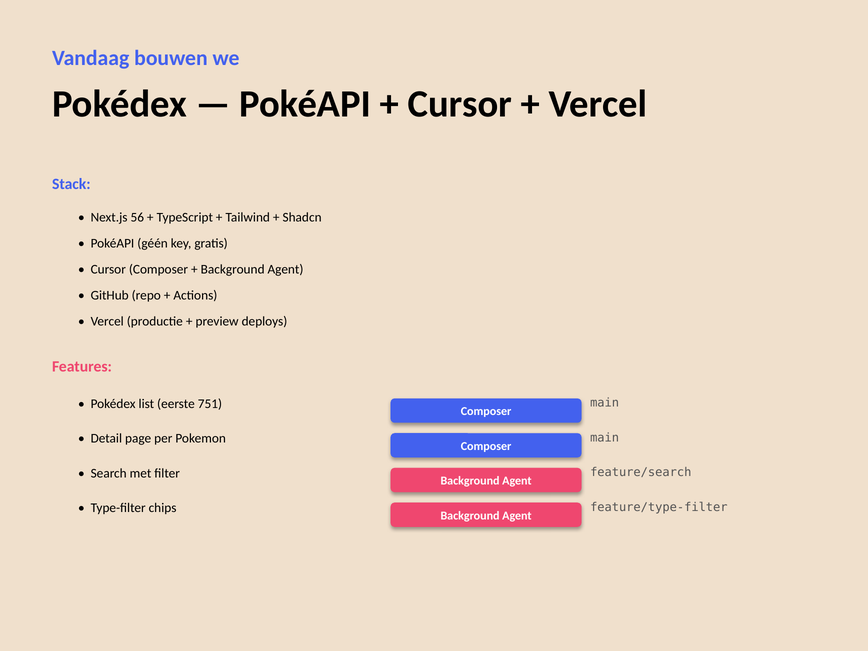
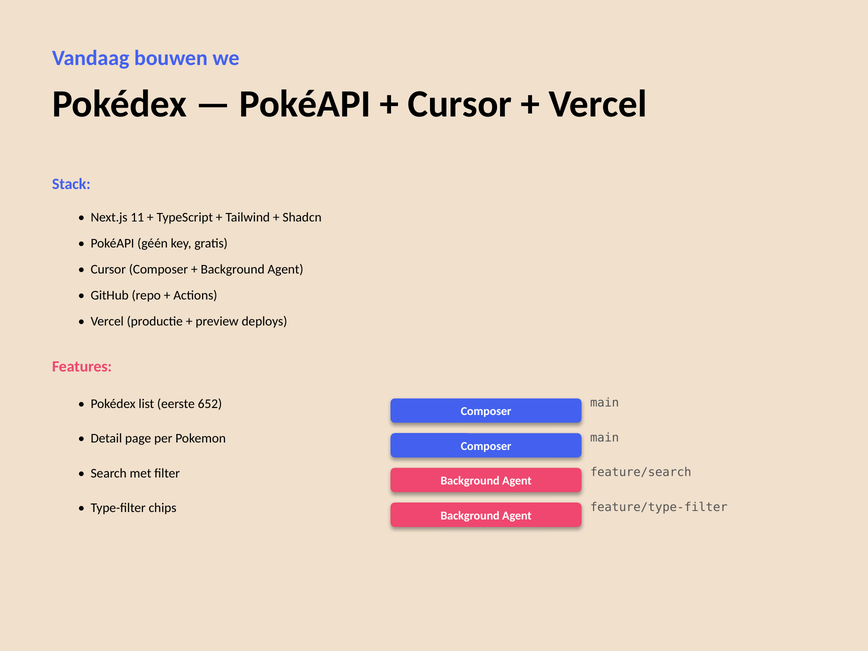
56: 56 -> 11
751: 751 -> 652
